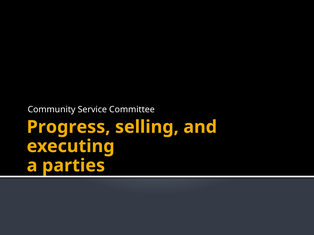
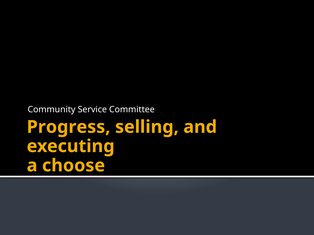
parties: parties -> choose
